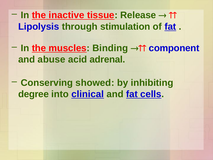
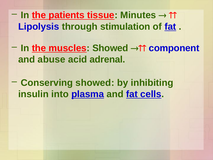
inactive: inactive -> patients
Release: Release -> Minutes
muscles Binding: Binding -> Showed
degree: degree -> insulin
clinical: clinical -> plasma
